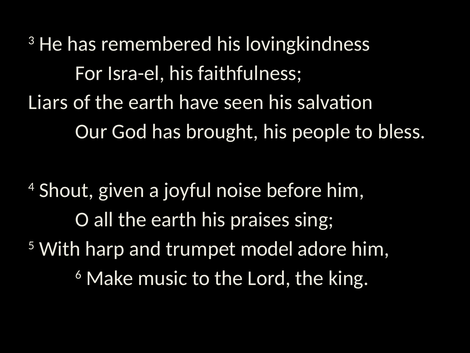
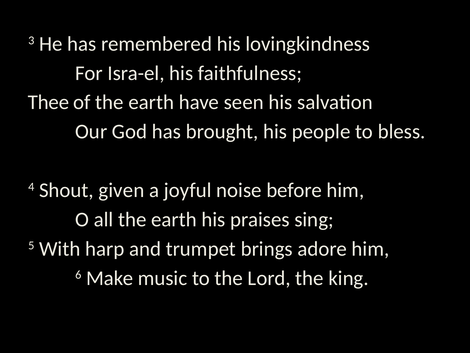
Liars: Liars -> Thee
model: model -> brings
